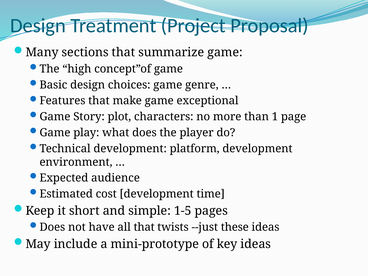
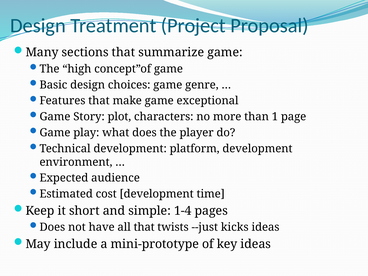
1-5: 1-5 -> 1-4
these: these -> kicks
